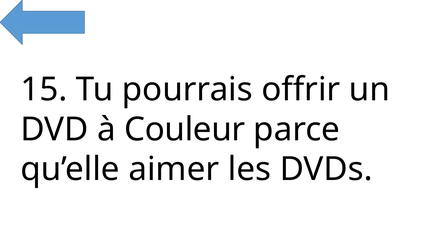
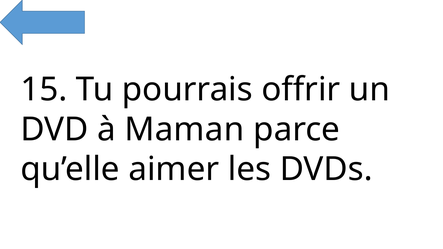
Couleur: Couleur -> Maman
